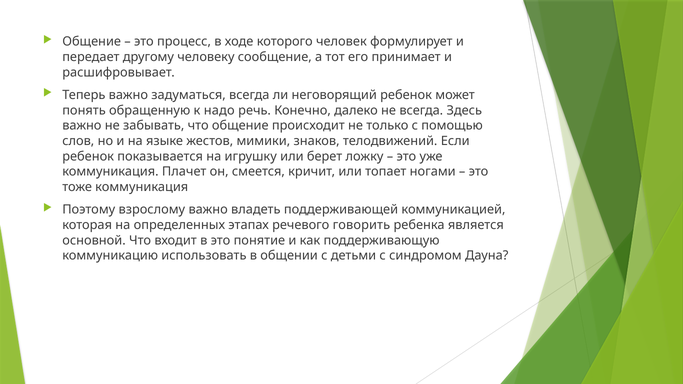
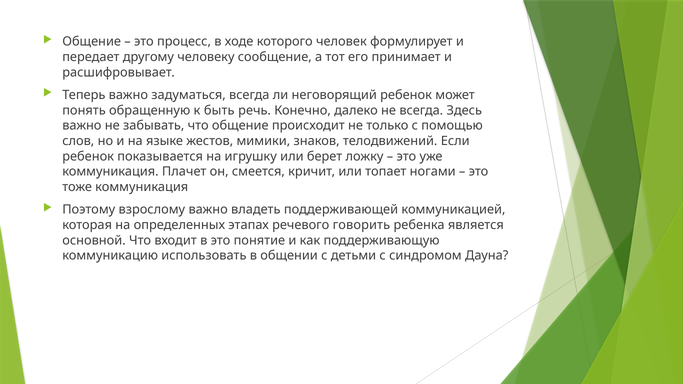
надо: надо -> быть
